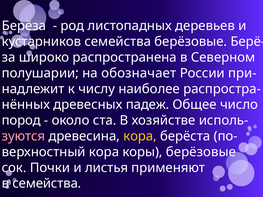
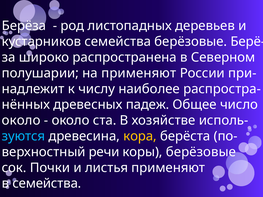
на обозначает: обозначает -> применяют
пород at (21, 121): пород -> около
зуются colour: pink -> light blue
верхностный кора: кора -> речи
